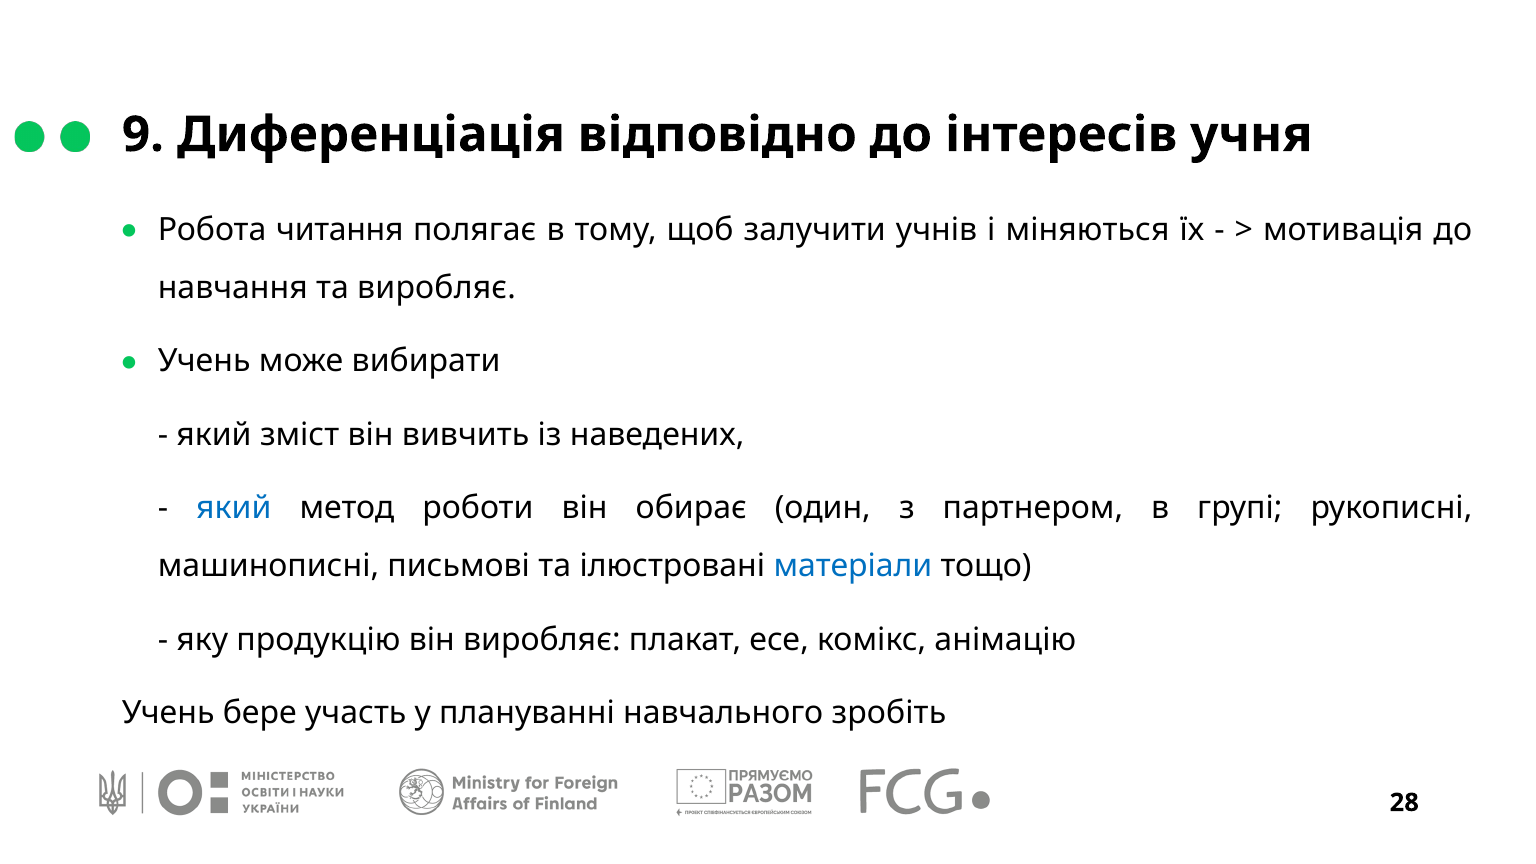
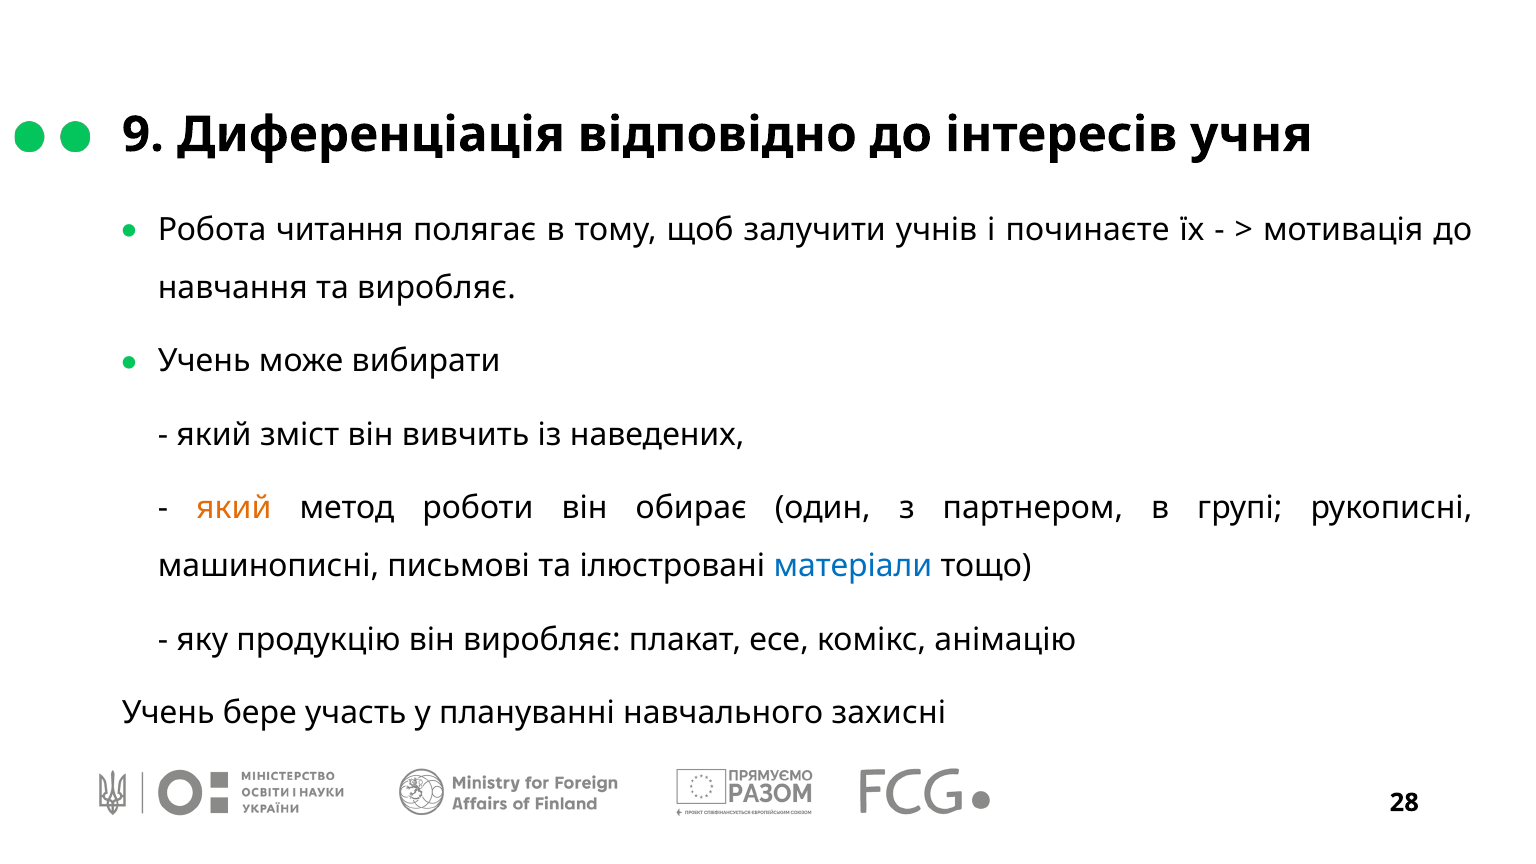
міняються: міняються -> починаєте
який at (234, 508) colour: blue -> orange
зробіть: зробіть -> захисні
